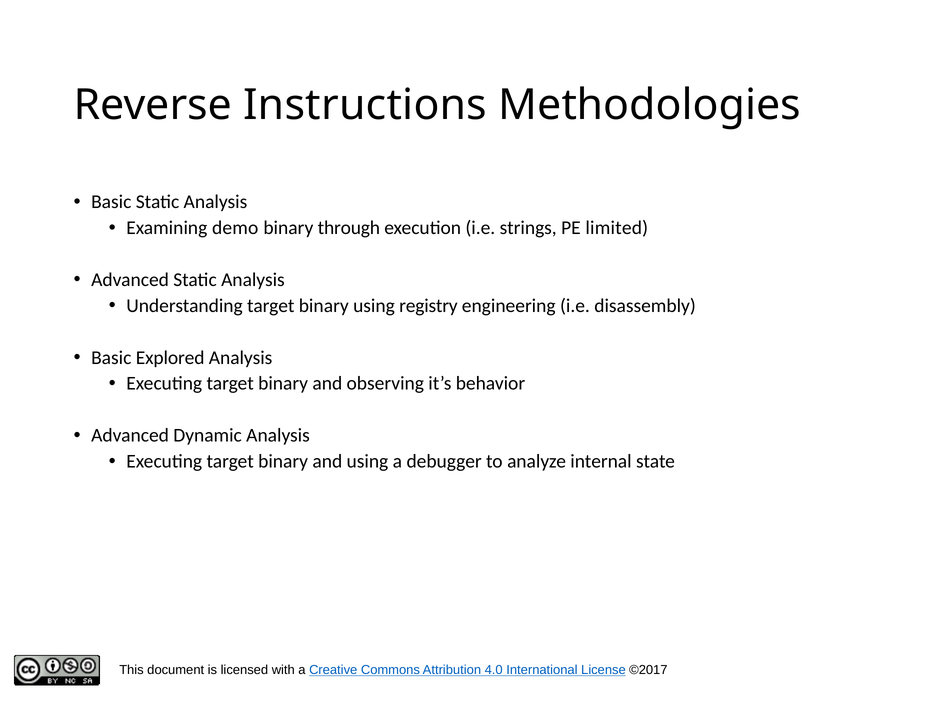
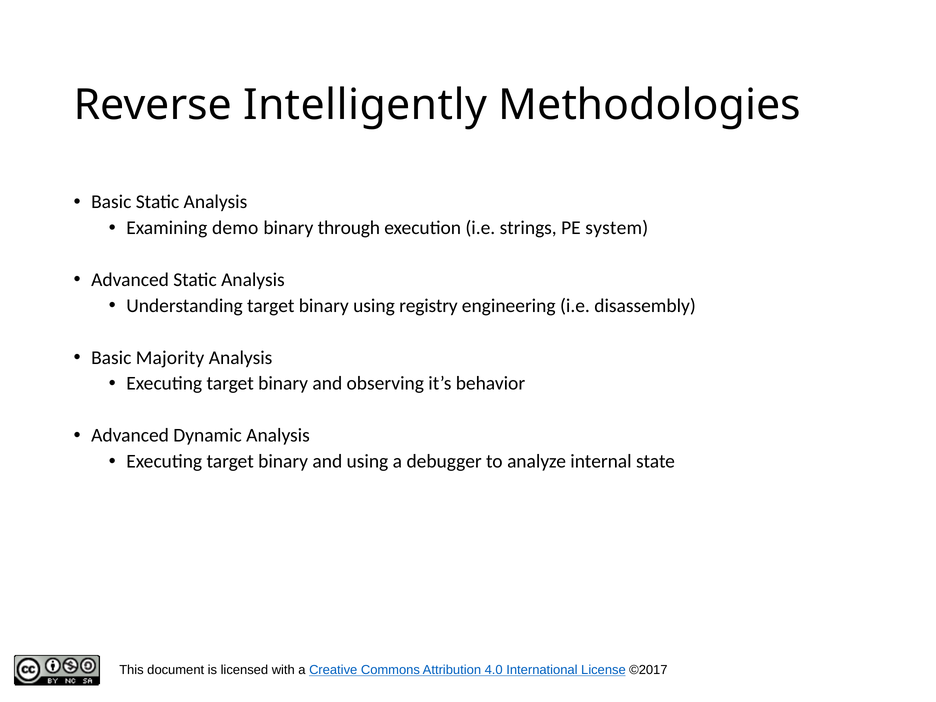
Instructions: Instructions -> Intelligently
limited: limited -> system
Explored: Explored -> Majority
